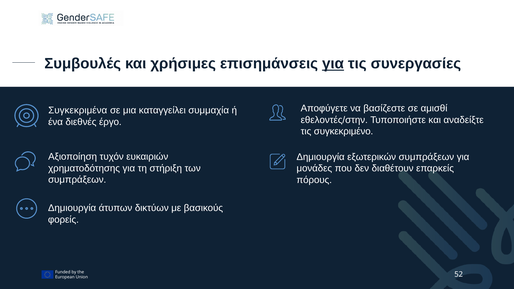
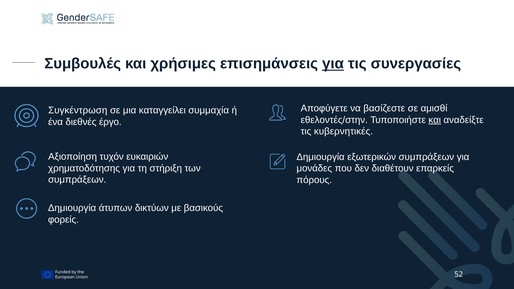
Συγκεκριμένα: Συγκεκριμένα -> Συγκέντρωση
και at (435, 120) underline: none -> present
συγκεκριμένο: συγκεκριμένο -> κυβερνητικές
